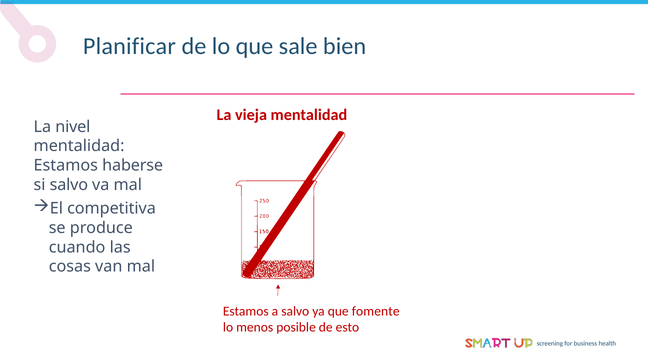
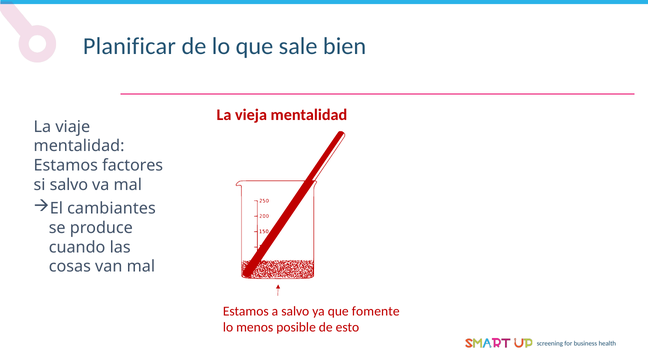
nivel: nivel -> viaje
haberse: haberse -> factores
competitiva: competitiva -> cambiantes
